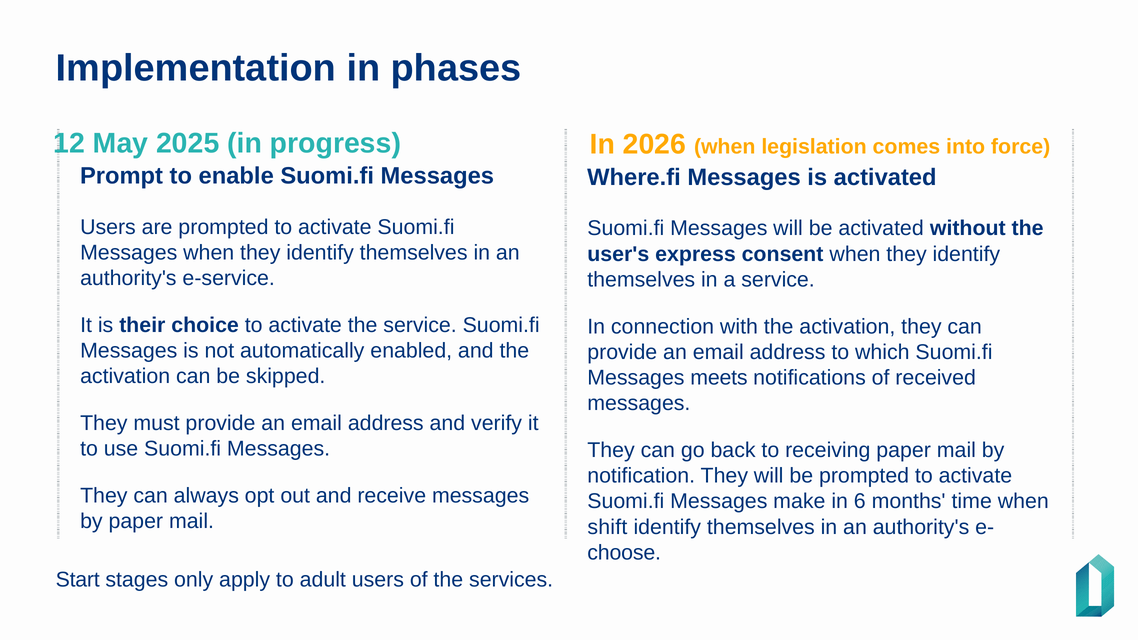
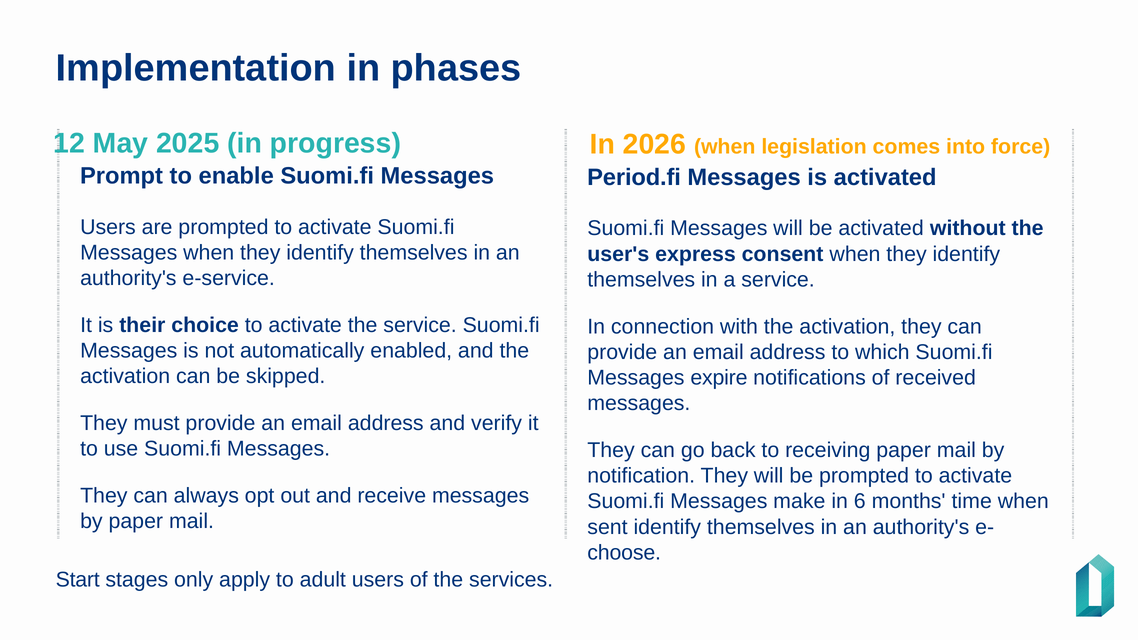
Where.fi: Where.fi -> Period.fi
meets: meets -> expire
shift: shift -> sent
